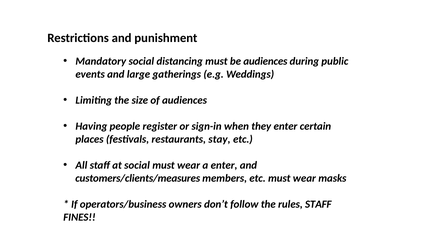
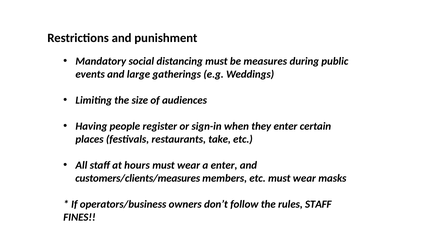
be audiences: audiences -> measures
stay: stay -> take
at social: social -> hours
